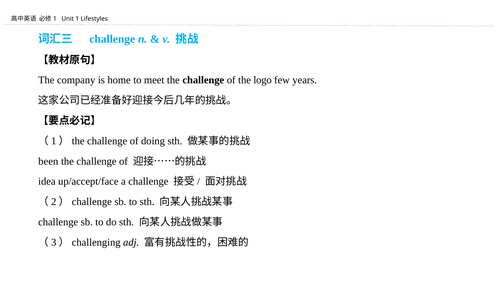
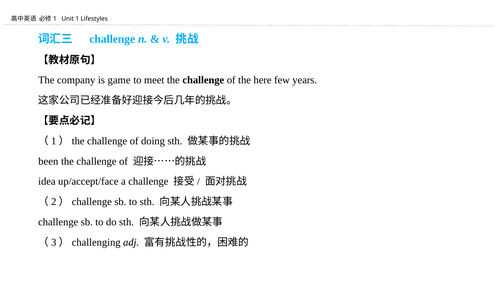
home: home -> game
logo: logo -> here
